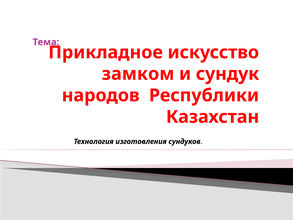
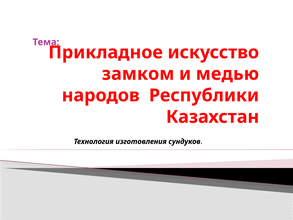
сундук: сундук -> медью
